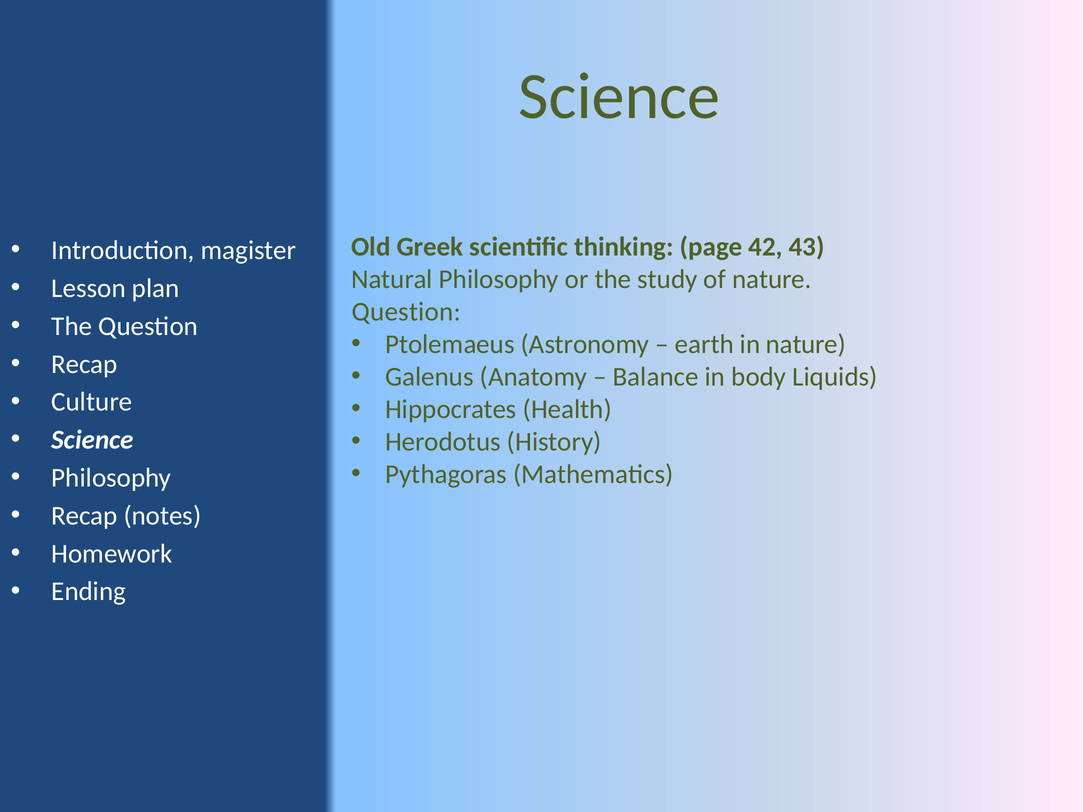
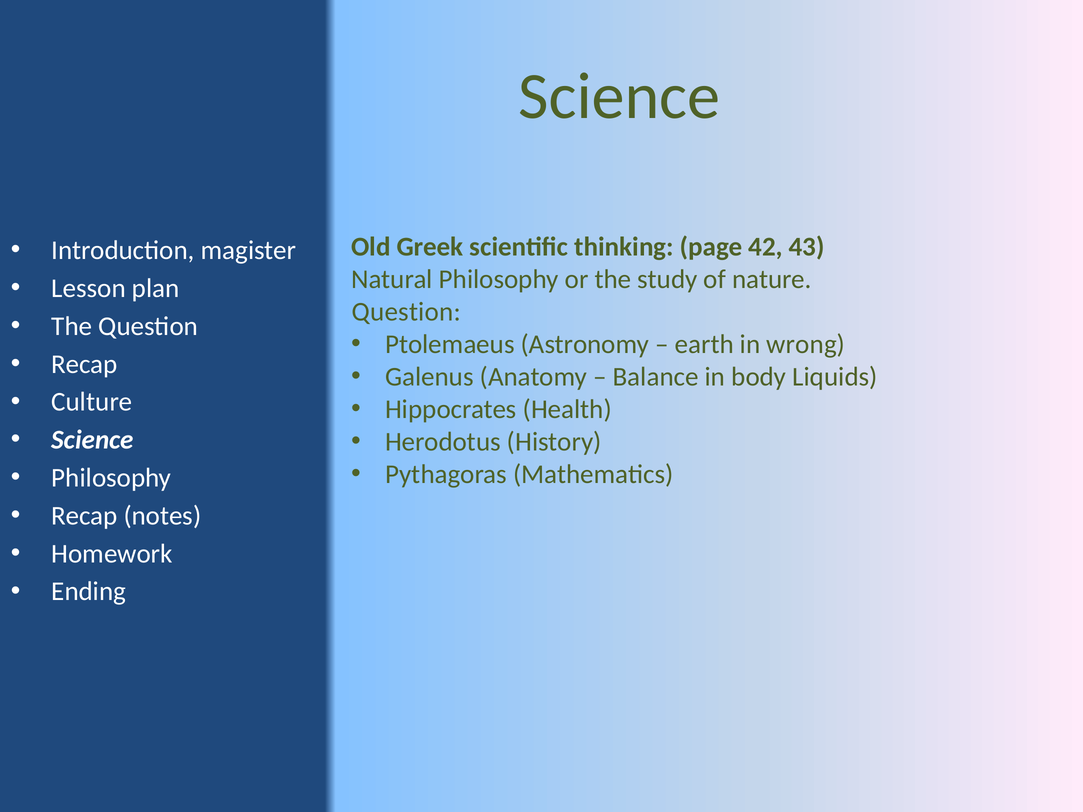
in nature: nature -> wrong
